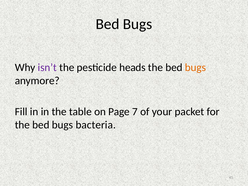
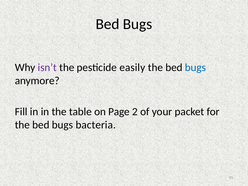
heads: heads -> easily
bugs at (196, 67) colour: orange -> blue
7: 7 -> 2
